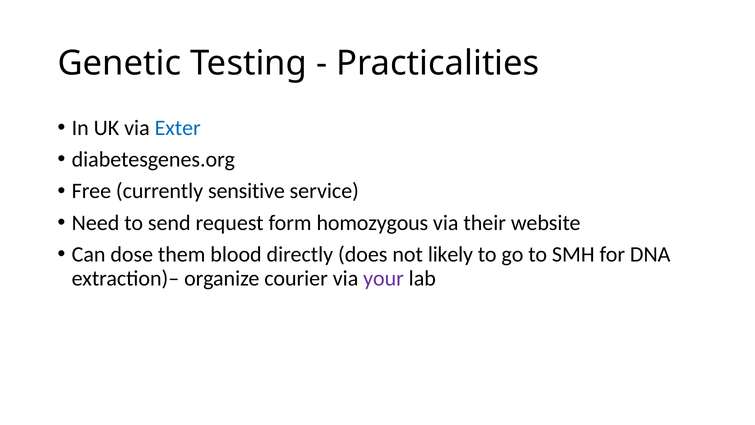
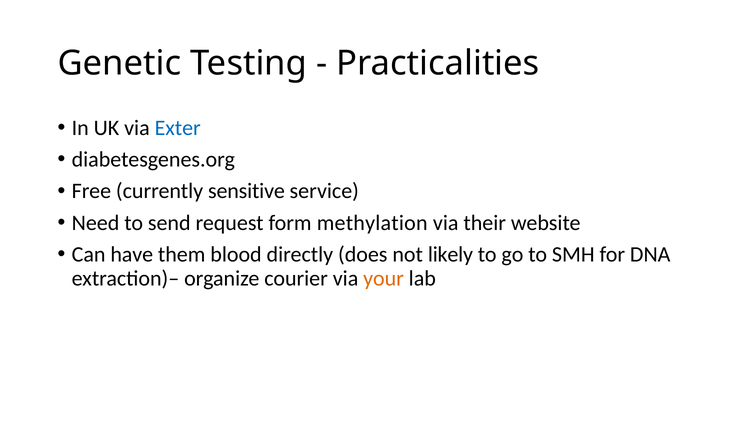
homozygous: homozygous -> methylation
dose: dose -> have
your colour: purple -> orange
